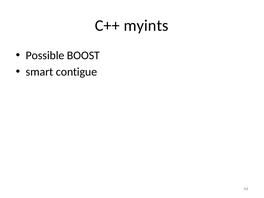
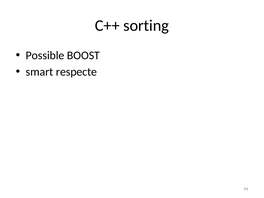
myints: myints -> sorting
contigue: contigue -> respecte
